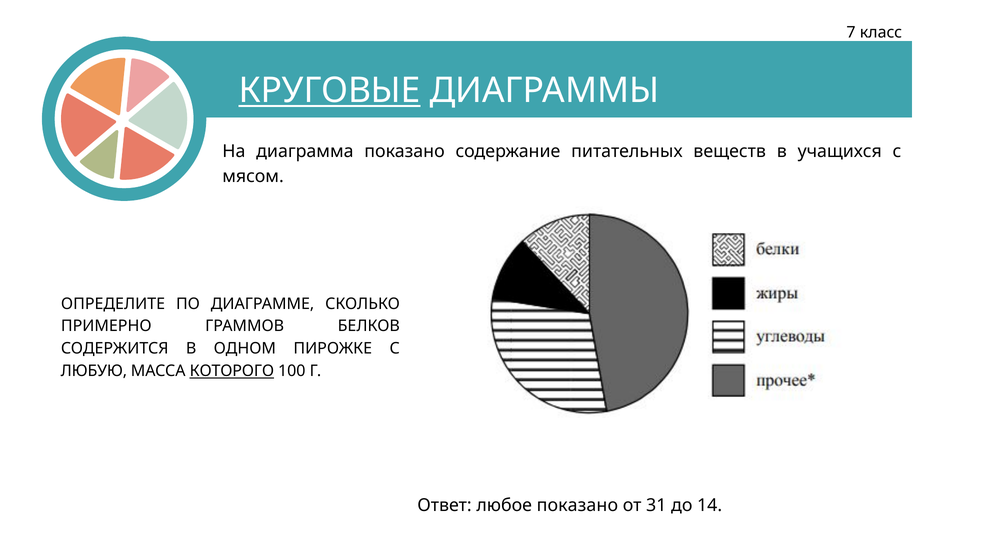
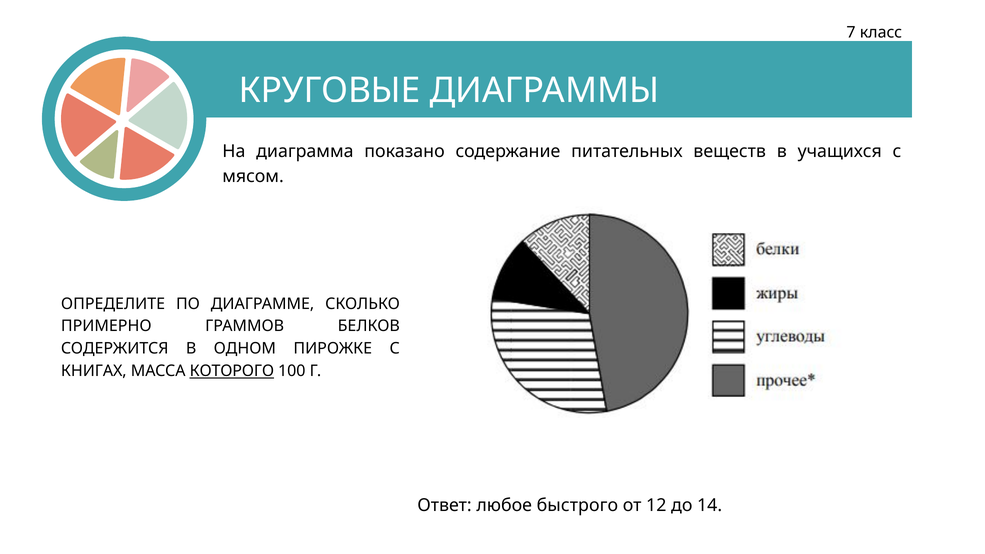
КРУГОВЫЕ underline: present -> none
ЛЮБУЮ: ЛЮБУЮ -> КНИГАХ
любое показано: показано -> быстрого
31: 31 -> 12
